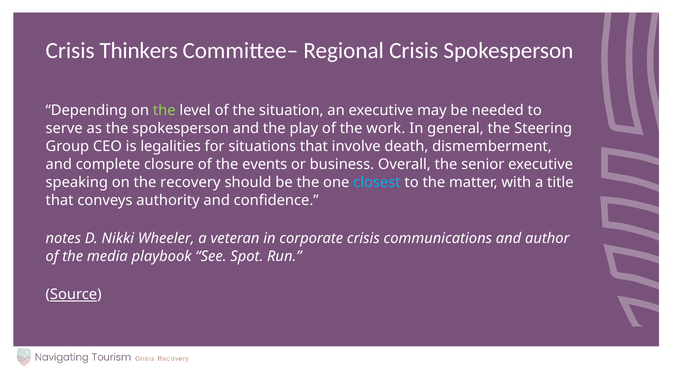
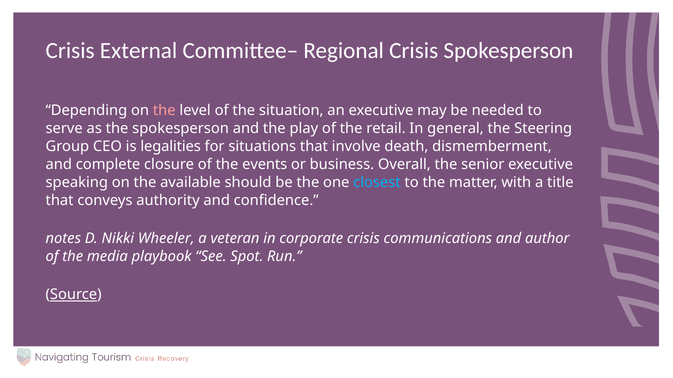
Thinkers: Thinkers -> External
the at (164, 110) colour: light green -> pink
work: work -> retail
recovery: recovery -> available
